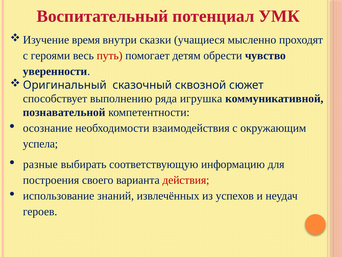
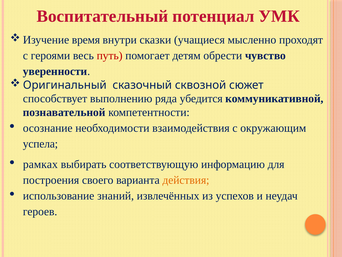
игрушка: игрушка -> убедится
разные: разные -> рамках
действия colour: red -> orange
